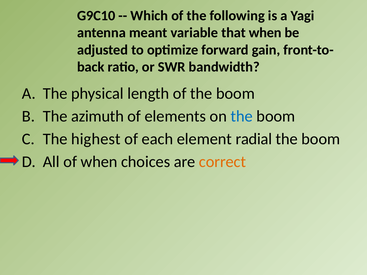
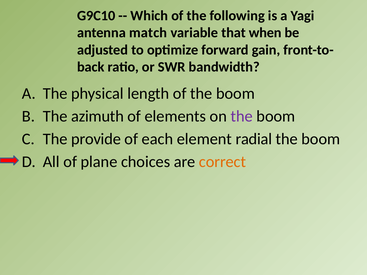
meant: meant -> match
the at (242, 116) colour: blue -> purple
highest: highest -> provide
of when: when -> plane
